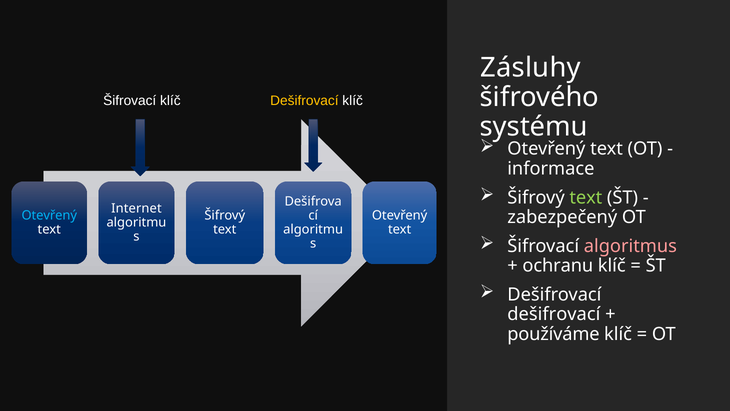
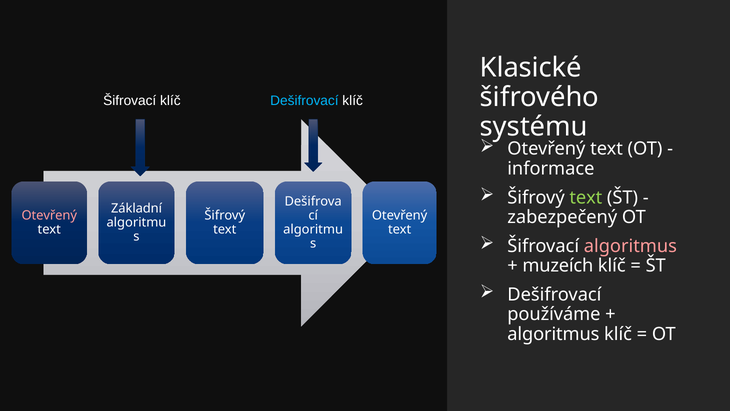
Zásluhy: Zásluhy -> Klasické
Dešifrovací at (304, 101) colour: yellow -> light blue
Internet: Internet -> Základní
Otevřený at (49, 215) colour: light blue -> pink
ochranu: ochranu -> muzeích
dešifrovací at (554, 314): dešifrovací -> používáme
používáme at (553, 334): používáme -> algoritmus
